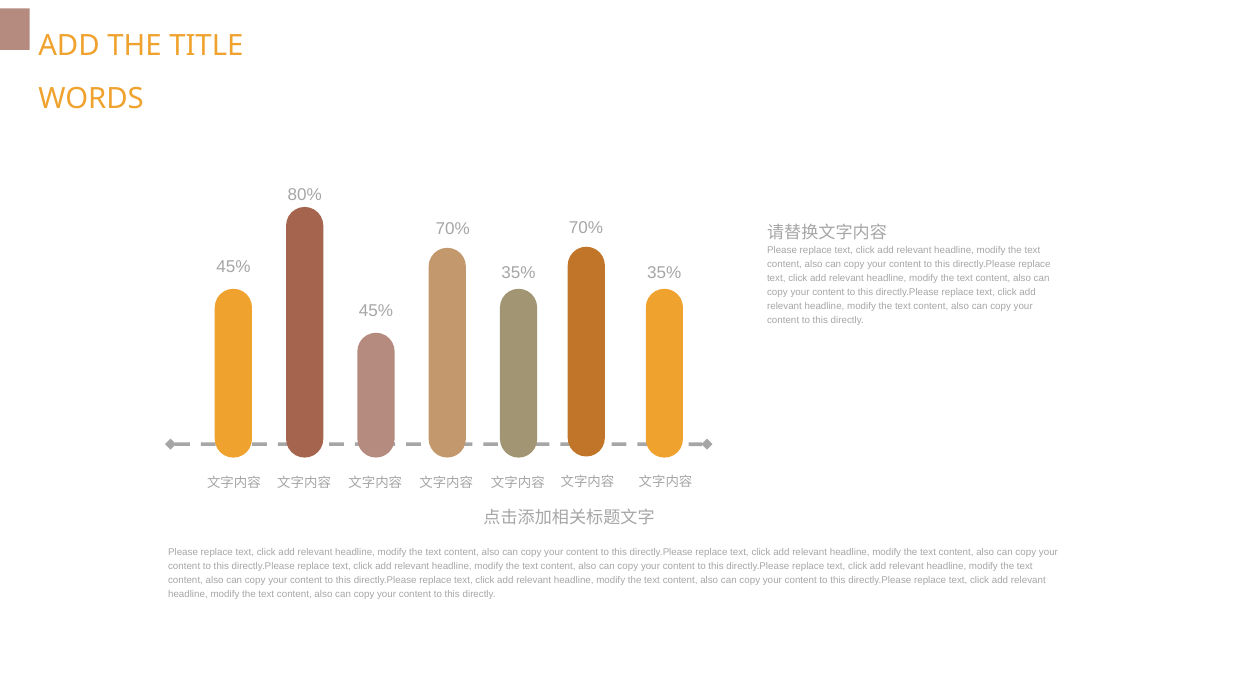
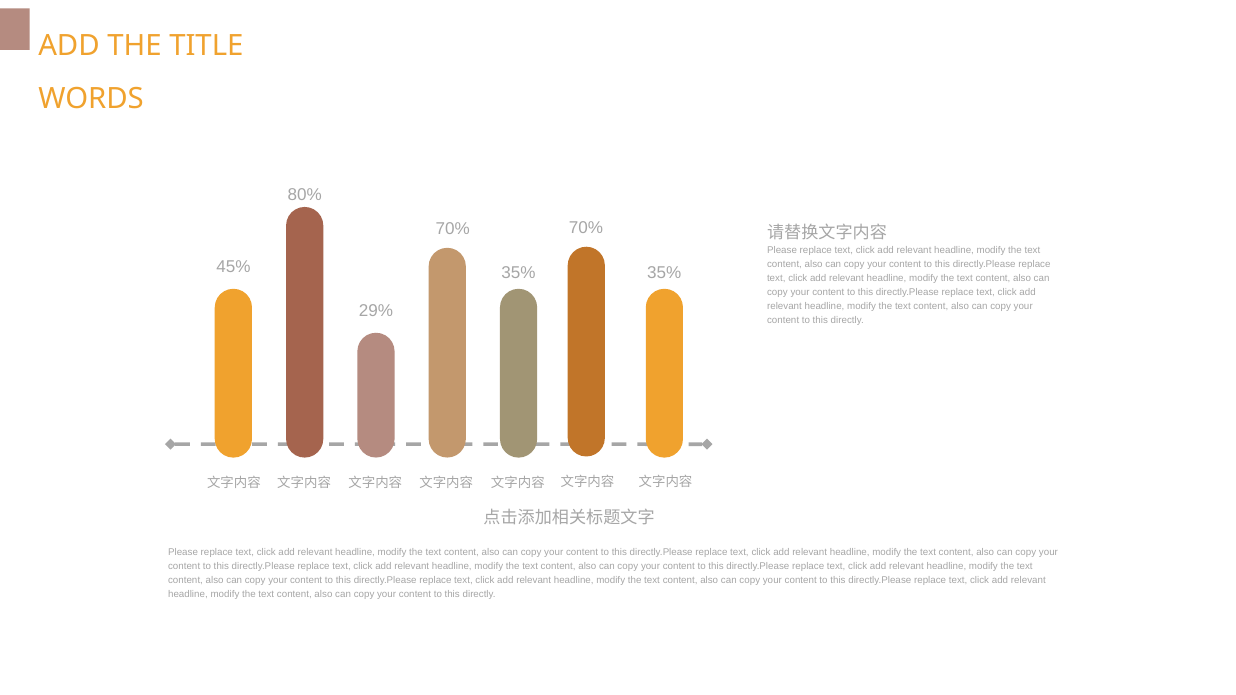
45% at (376, 311): 45% -> 29%
